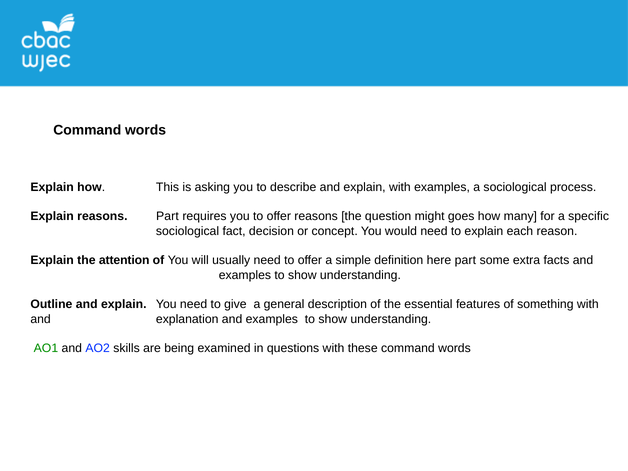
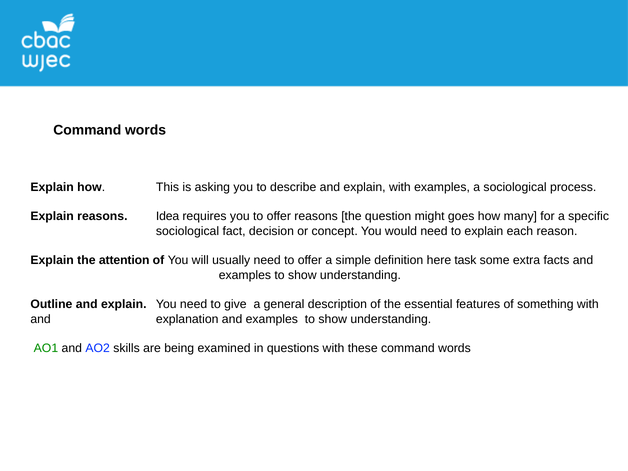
reasons Part: Part -> Idea
here part: part -> task
